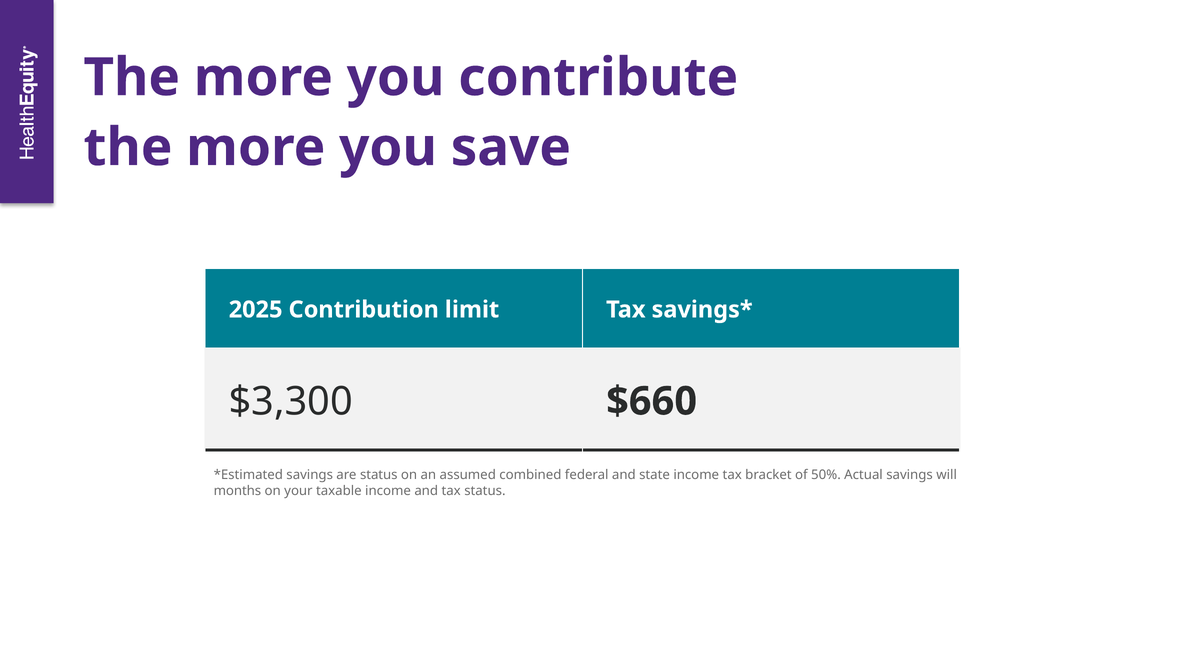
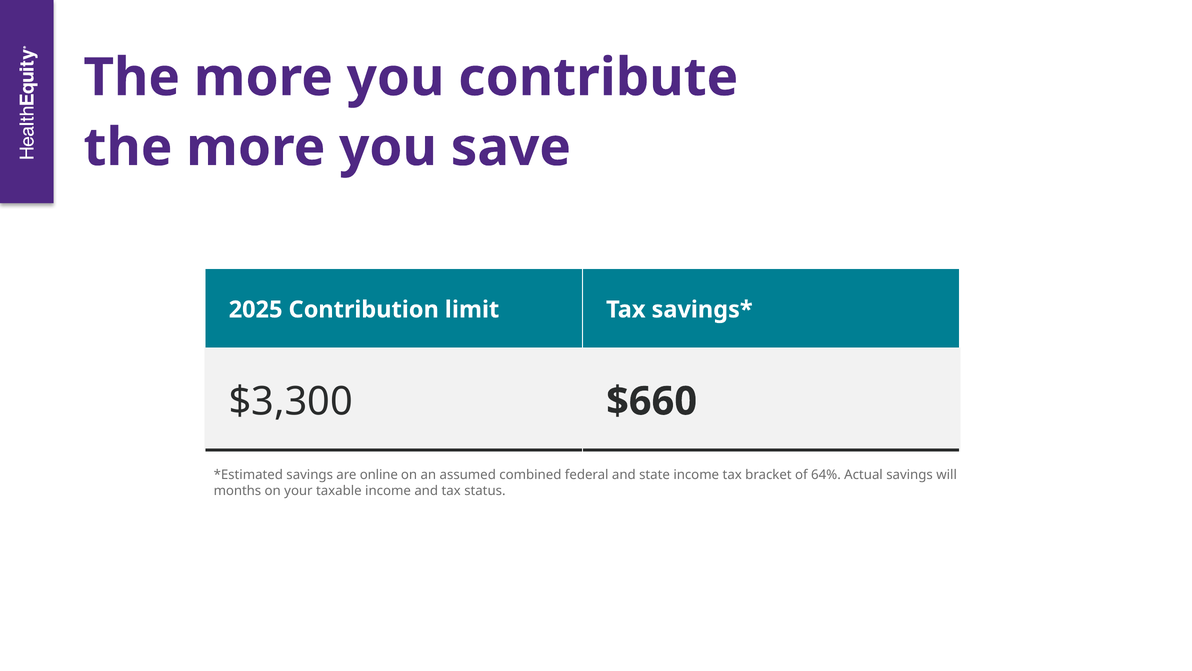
are status: status -> online
50%: 50% -> 64%
